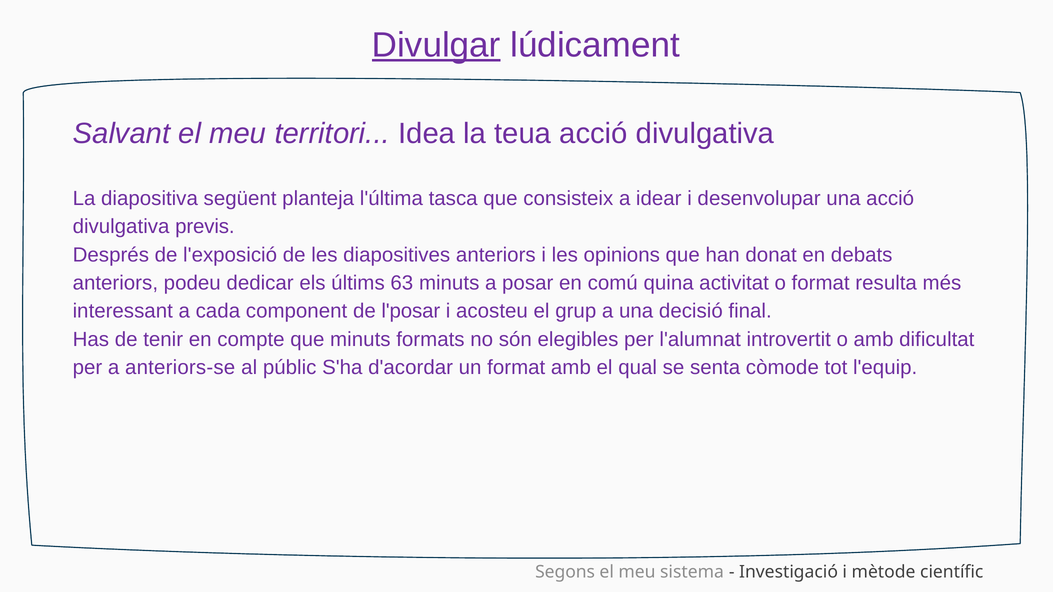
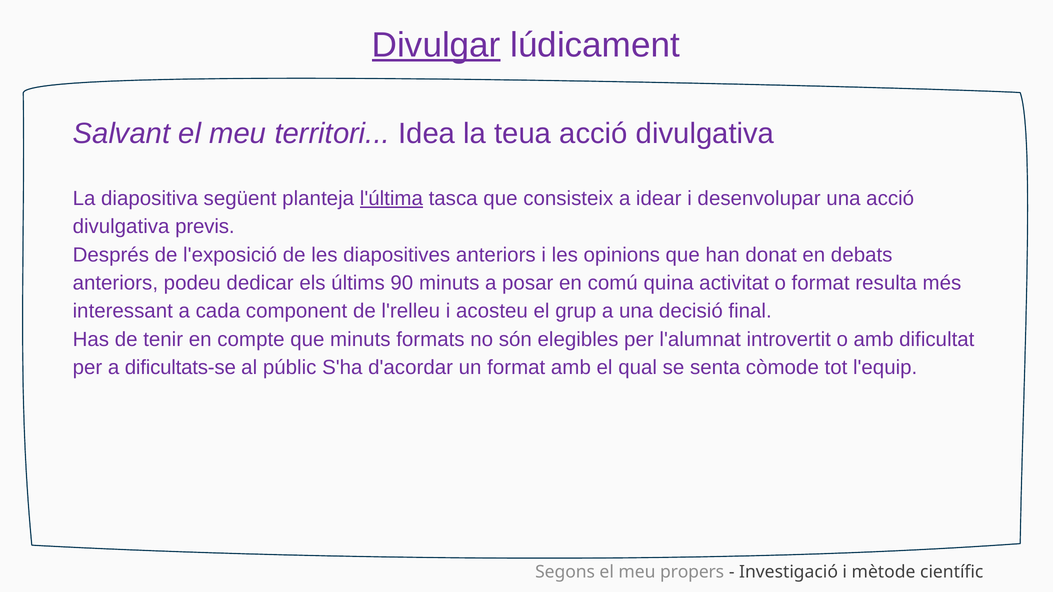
l'última underline: none -> present
63: 63 -> 90
l'posar: l'posar -> l'relleu
anteriors-se: anteriors-se -> dificultats-se
sistema: sistema -> propers
